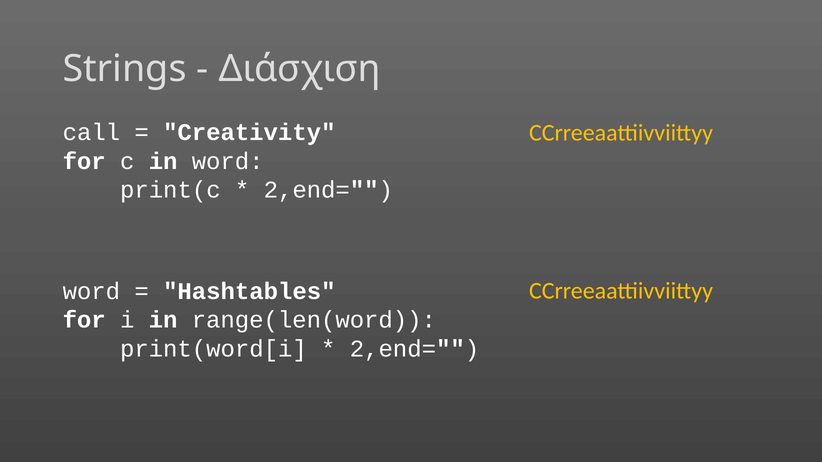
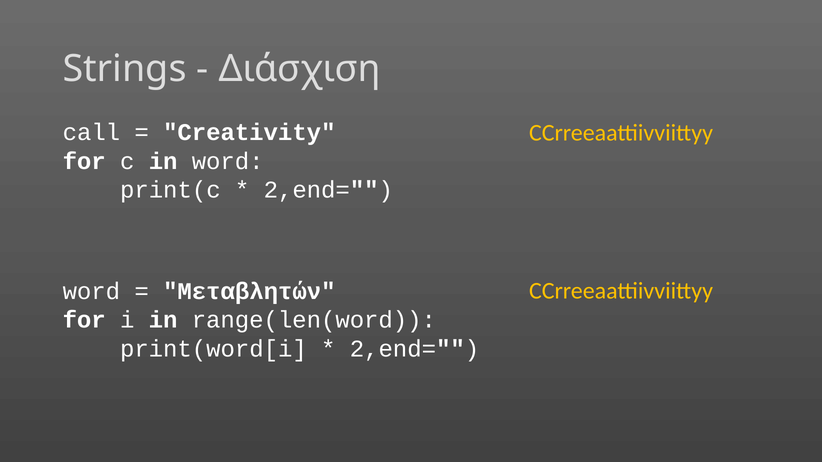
Hashtables: Hashtables -> Μεταβλητών
